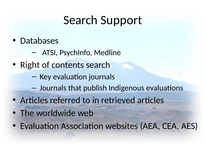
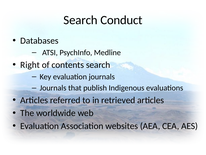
Support: Support -> Conduct
